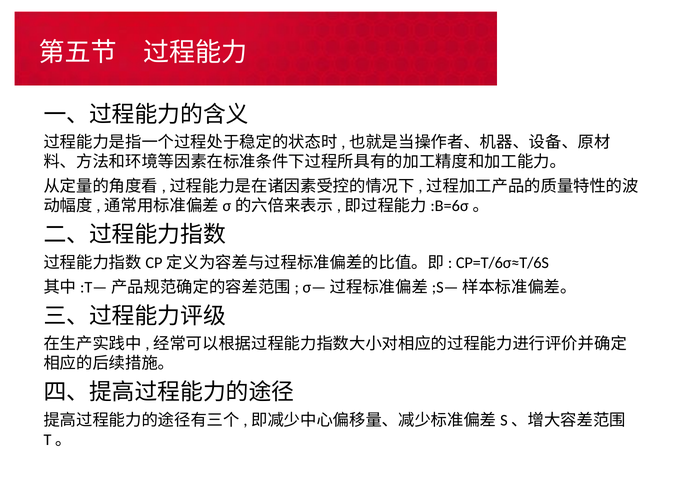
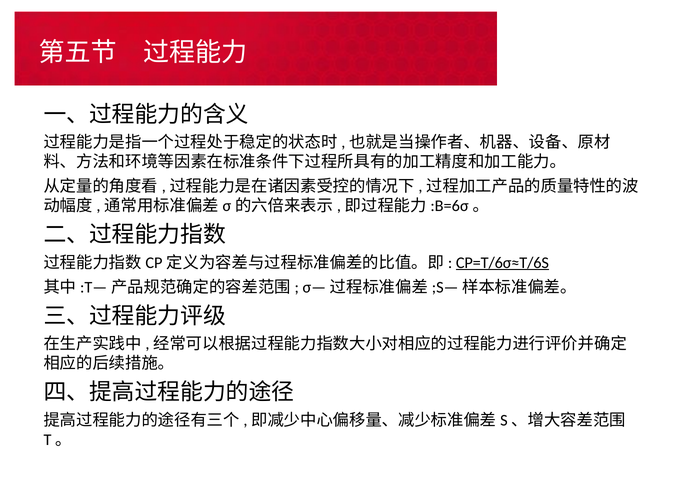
CP=T/6σ≈T/6S underline: none -> present
